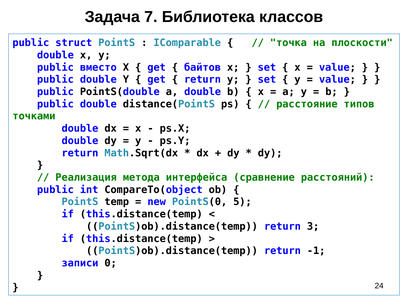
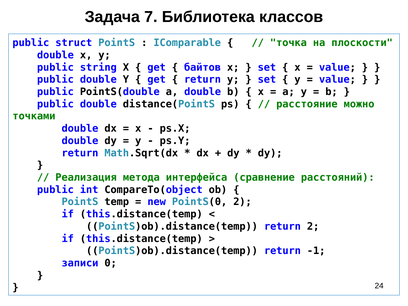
вместо: вместо -> string
типов: типов -> можно
PointS(0 5: 5 -> 2
return 3: 3 -> 2
